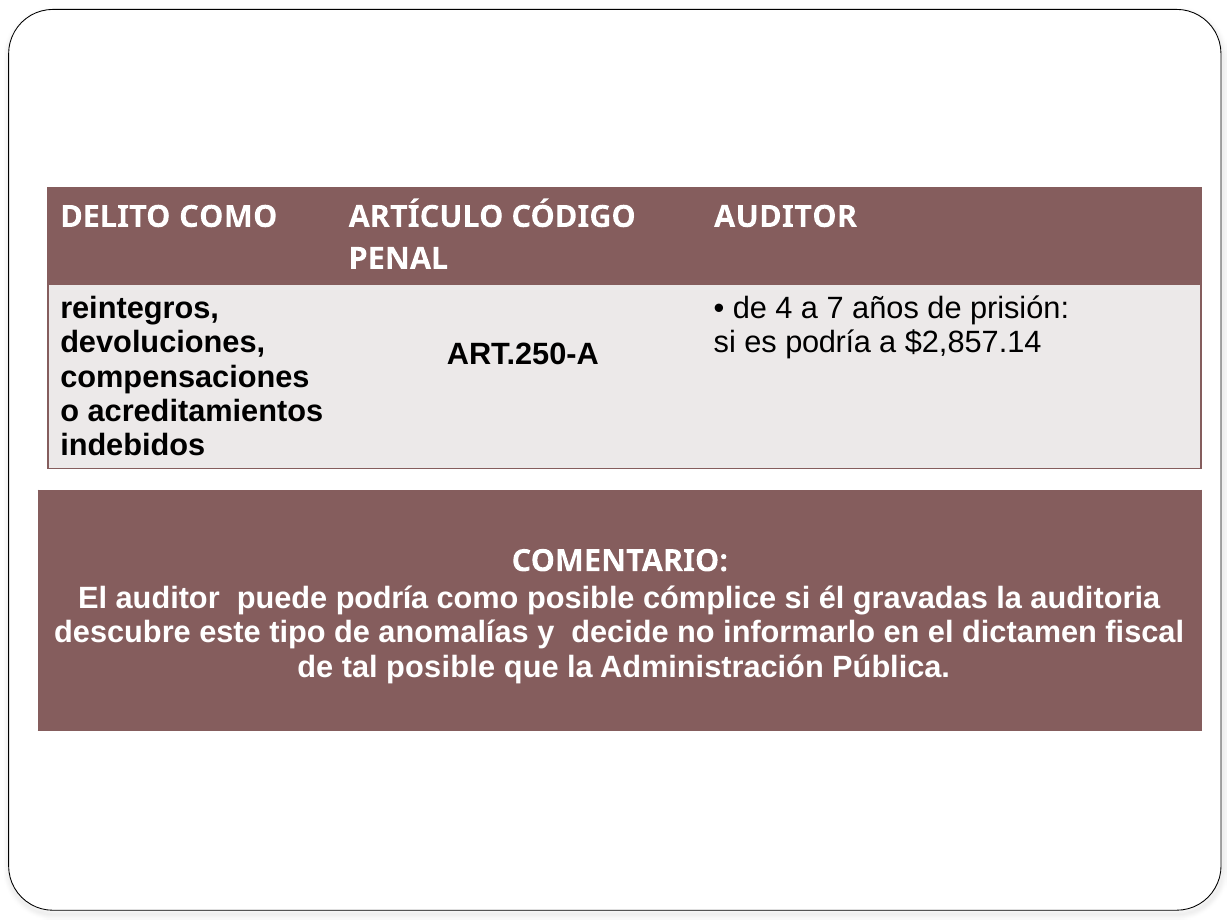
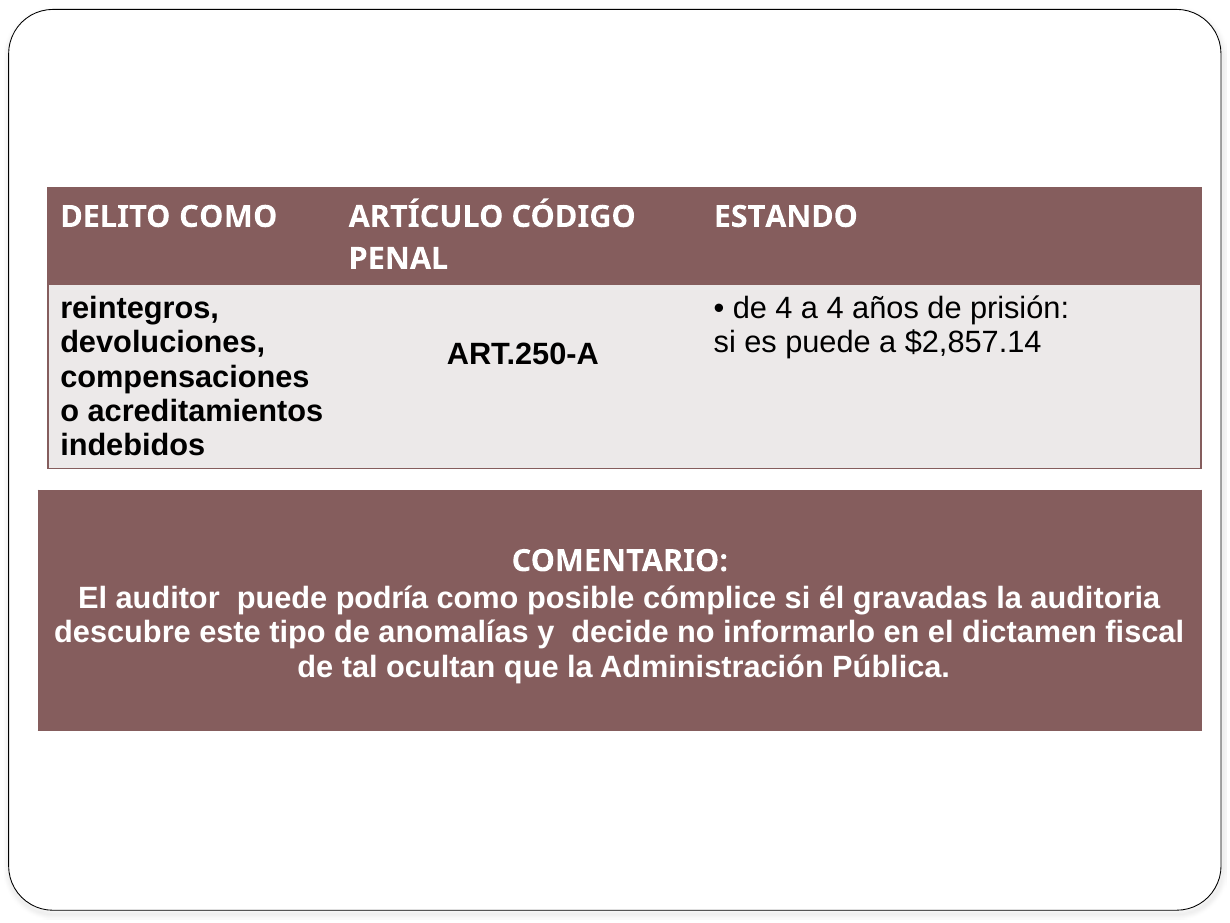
AUDITOR at (786, 217): AUDITOR -> ESTANDO
a 7: 7 -> 4
es podría: podría -> puede
tal posible: posible -> ocultan
